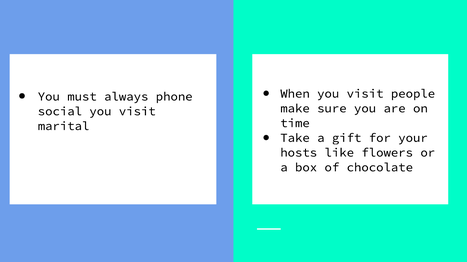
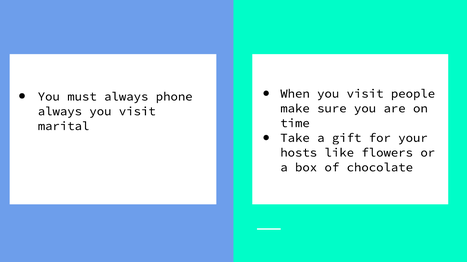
social at (60, 112): social -> always
